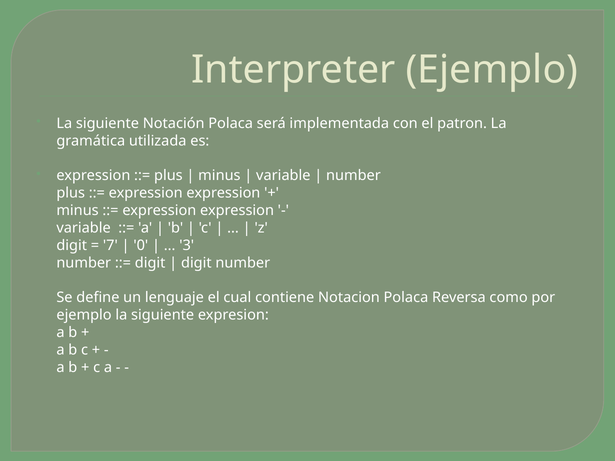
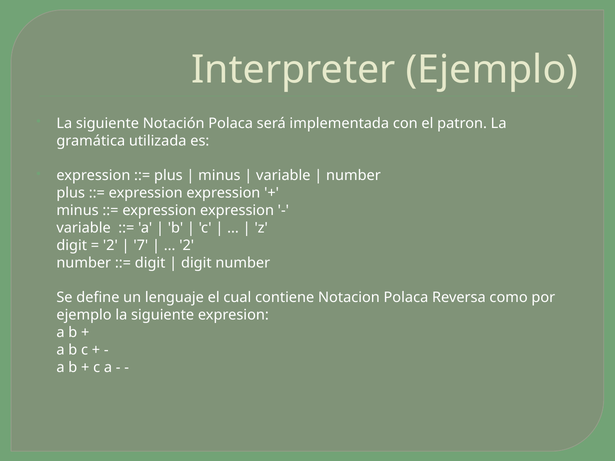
7 at (110, 246): 7 -> 2
0: 0 -> 7
3 at (187, 246): 3 -> 2
